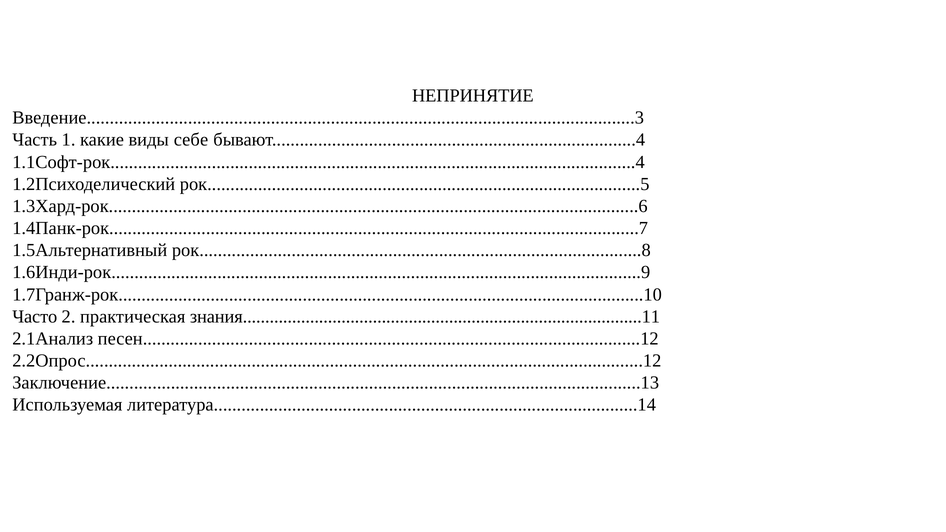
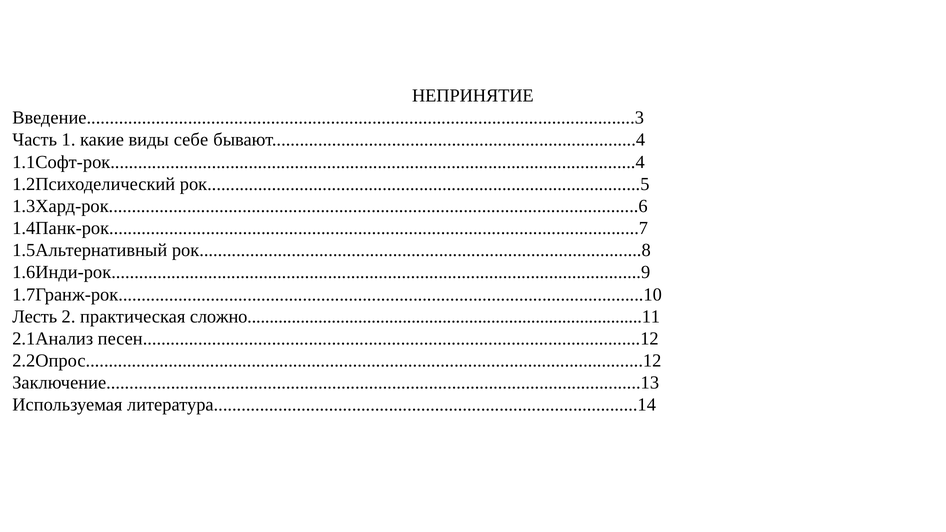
Часто: Часто -> Лесть
знания.........................................................................................11: знания.........................................................................................11 -> сложно.........................................................................................11
